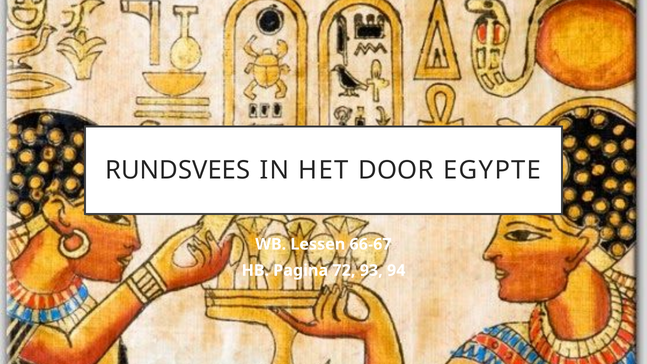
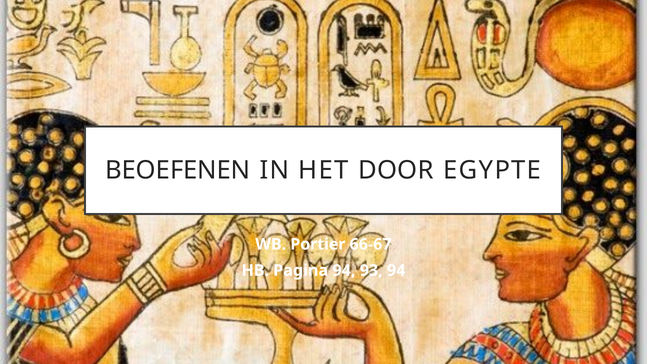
RUNDSVEES: RUNDSVEES -> BEOEFENEN
Lessen: Lessen -> Portier
Pagina 72: 72 -> 94
